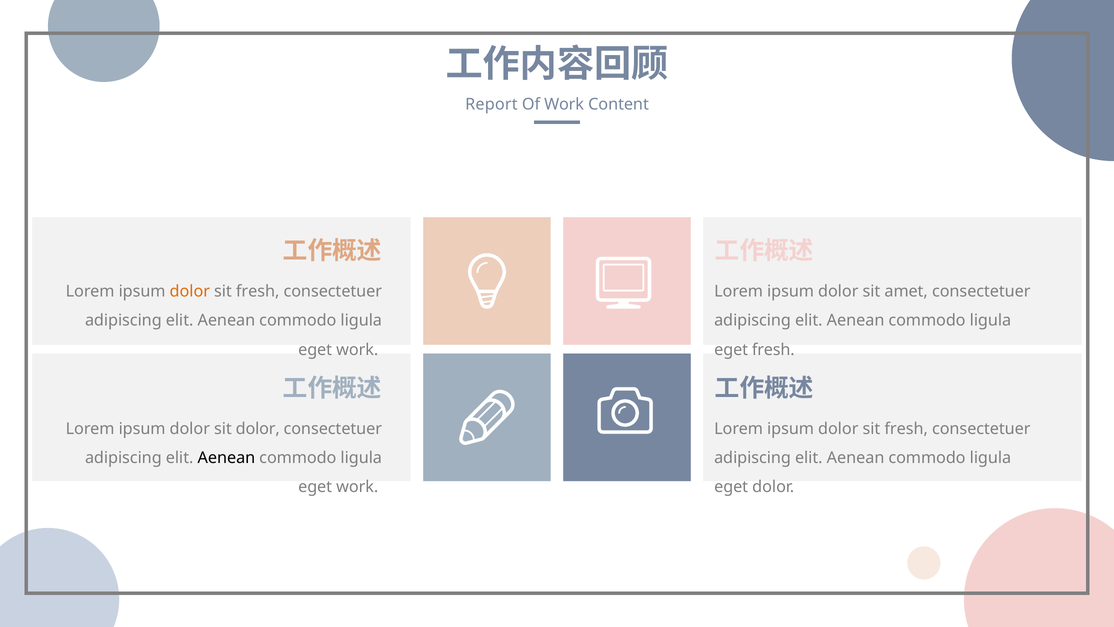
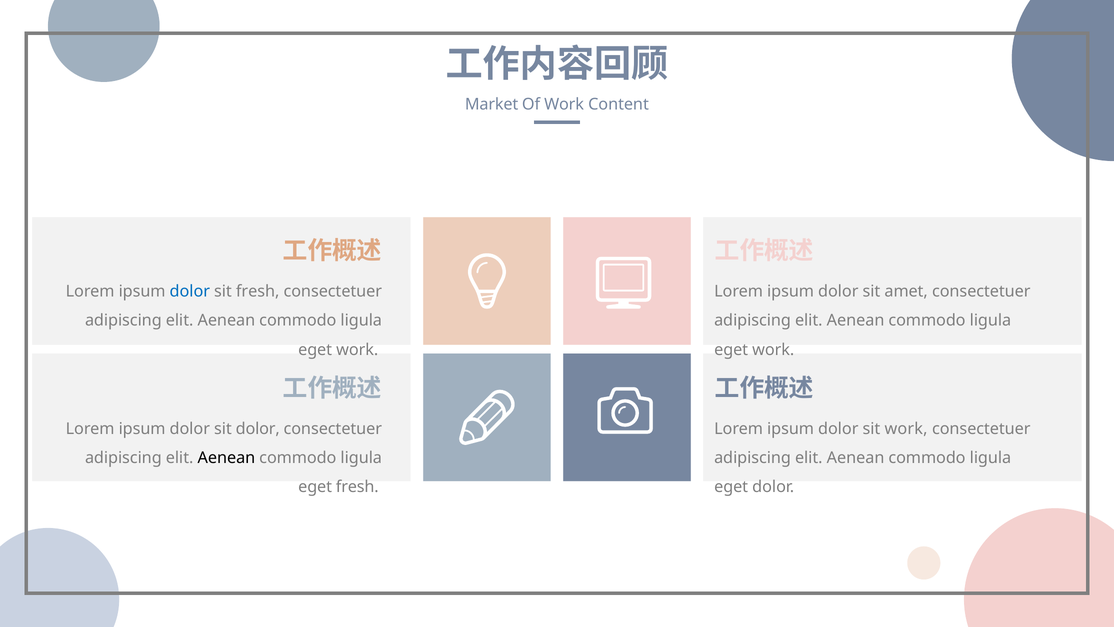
Report: Report -> Market
dolor at (190, 291) colour: orange -> blue
fresh at (773, 350): fresh -> work
fresh at (906, 428): fresh -> work
work at (357, 487): work -> fresh
